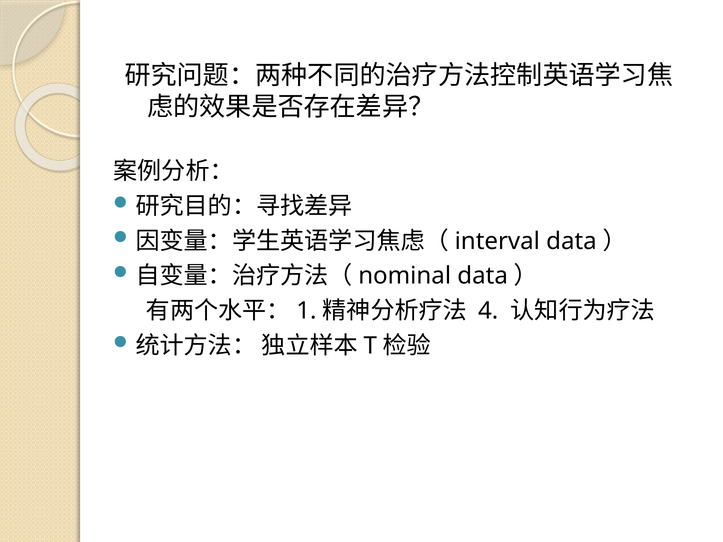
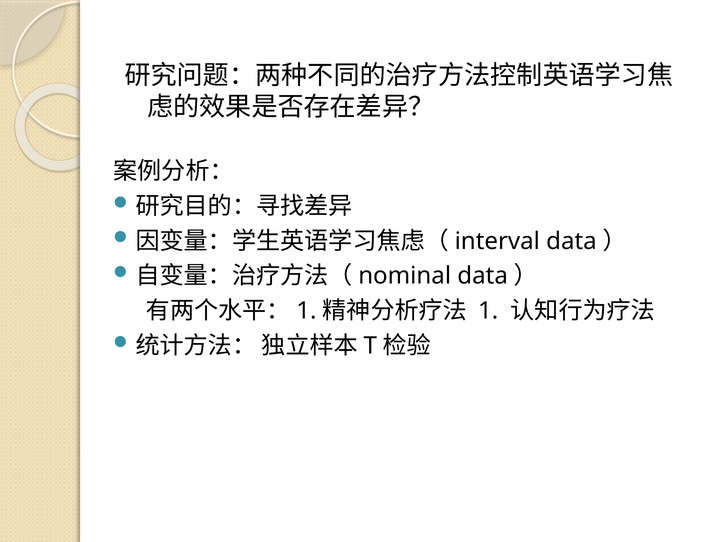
4 at (488, 311): 4 -> 1
